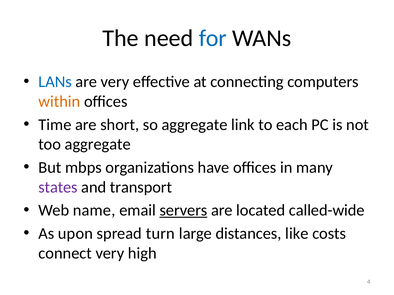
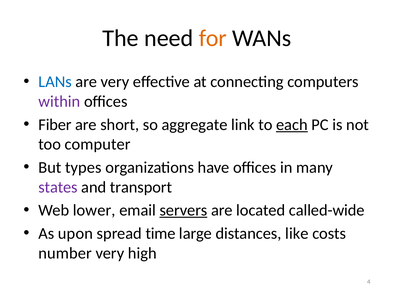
for colour: blue -> orange
within colour: orange -> purple
Time: Time -> Fiber
each underline: none -> present
too aggregate: aggregate -> computer
mbps: mbps -> types
name: name -> lower
turn: turn -> time
connect: connect -> number
